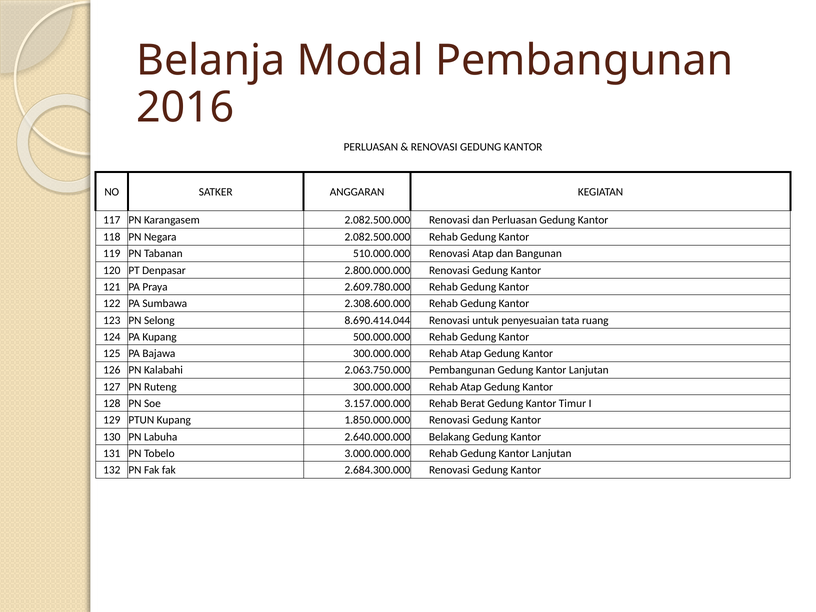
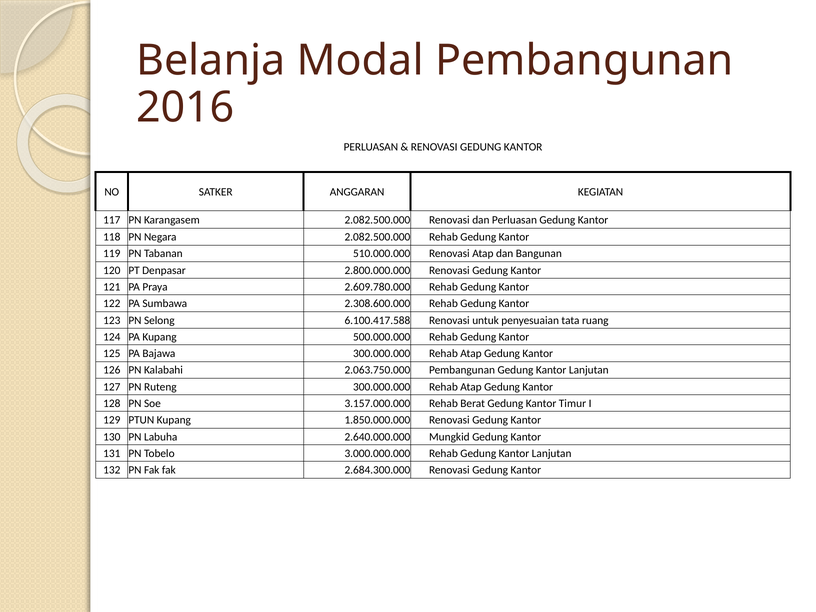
8.690.414.044: 8.690.414.044 -> 6.100.417.588
Belakang: Belakang -> Mungkid
